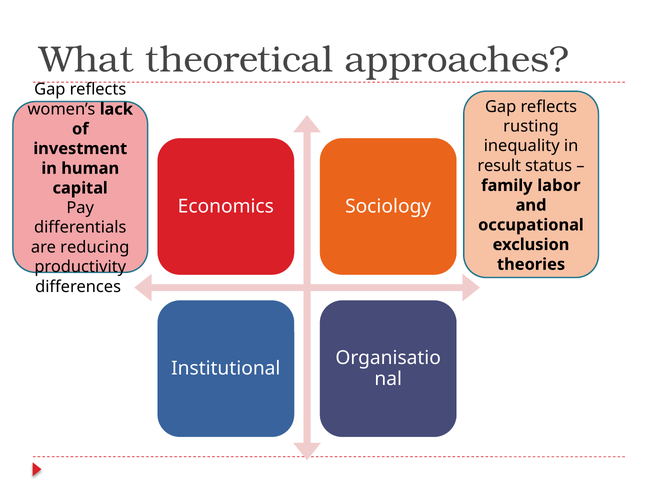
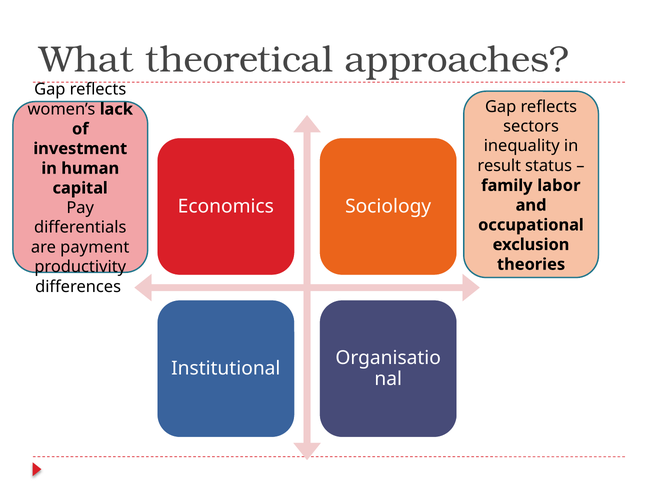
rusting: rusting -> sectors
reducing: reducing -> payment
